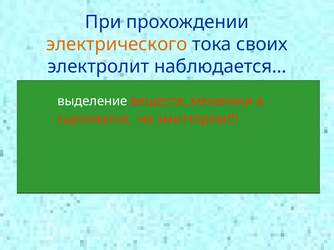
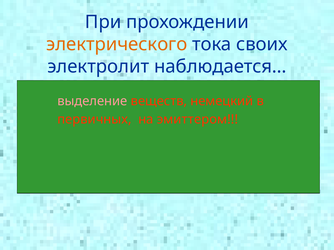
выделение colour: white -> pink
механики: механики -> немецкий
сцепляется: сцепляется -> первичных
